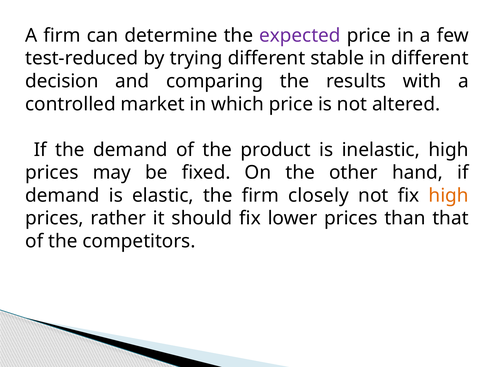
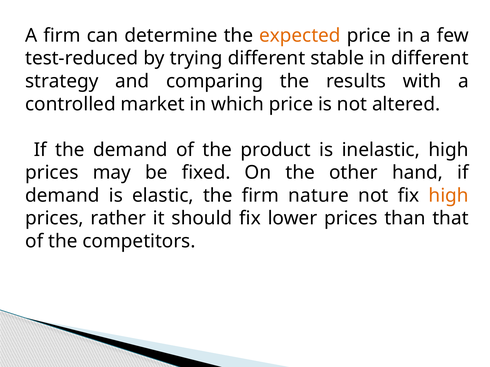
expected colour: purple -> orange
decision: decision -> strategy
closely: closely -> nature
